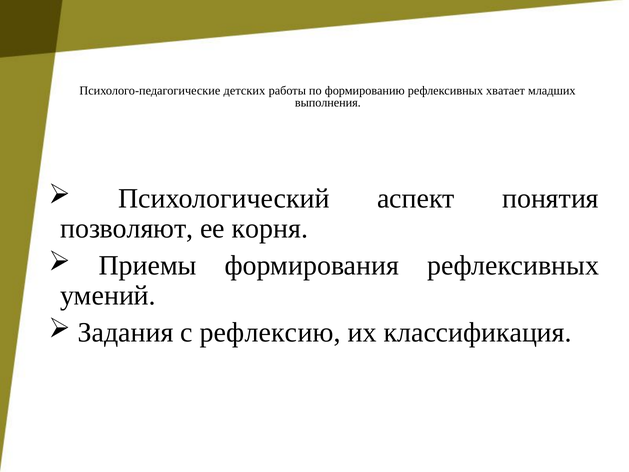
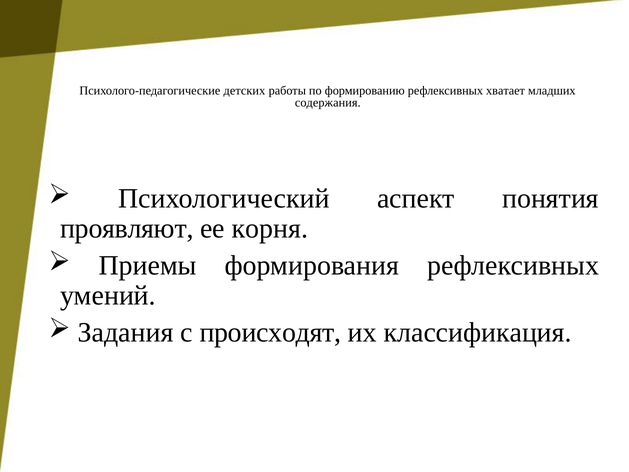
выполнения: выполнения -> содержания
позволяют: позволяют -> проявляют
рефлексию: рефлексию -> происходят
